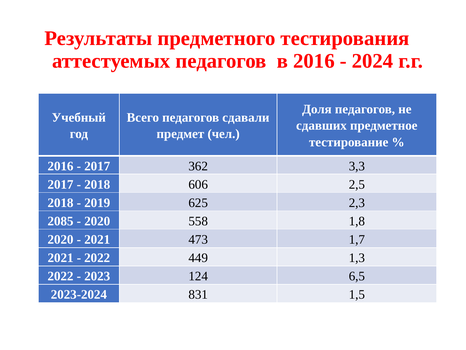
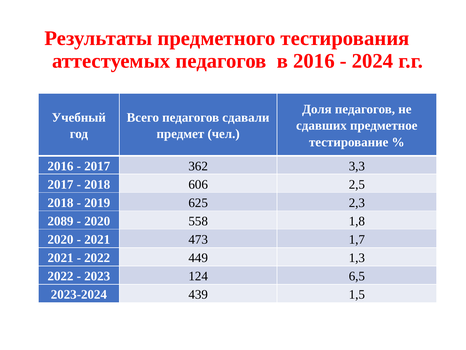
2085: 2085 -> 2089
831: 831 -> 439
